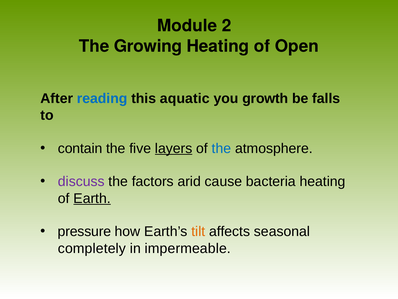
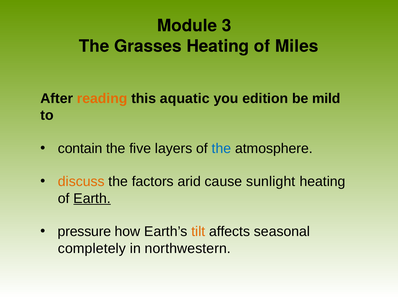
2: 2 -> 3
Growing: Growing -> Grasses
Open: Open -> Miles
reading colour: blue -> orange
growth: growth -> edition
falls: falls -> mild
layers underline: present -> none
discuss colour: purple -> orange
bacteria: bacteria -> sunlight
impermeable: impermeable -> northwestern
